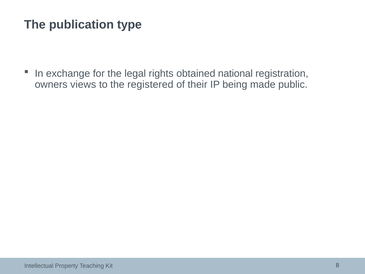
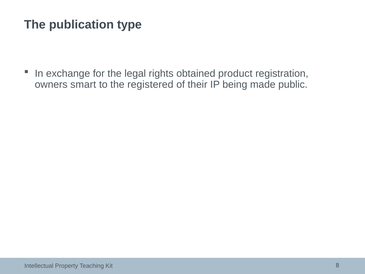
national: national -> product
views: views -> smart
